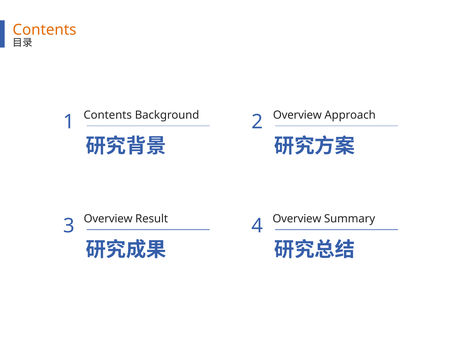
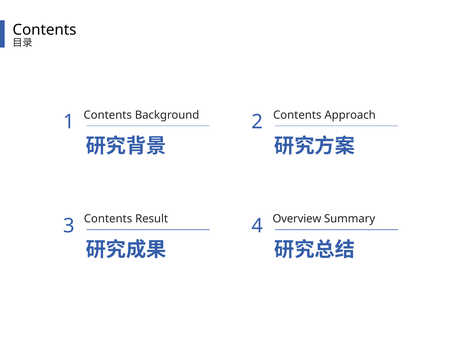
Contents at (45, 30) colour: orange -> black
1 Overview: Overview -> Contents
Overview at (108, 219): Overview -> Contents
